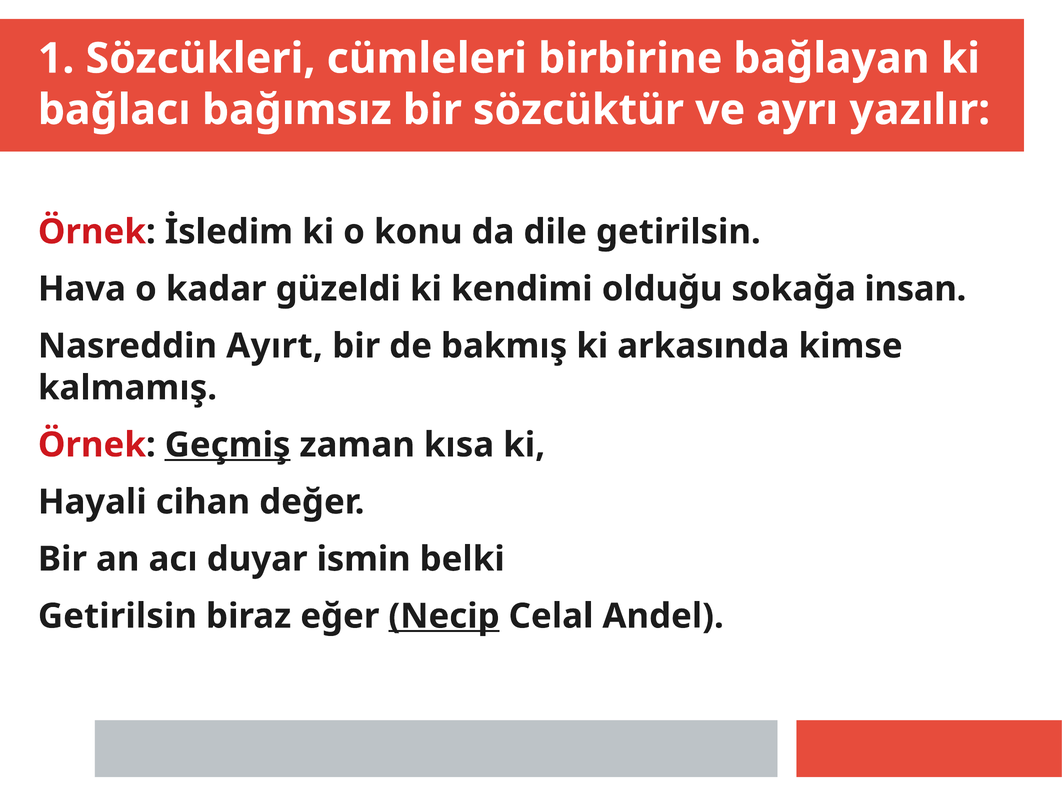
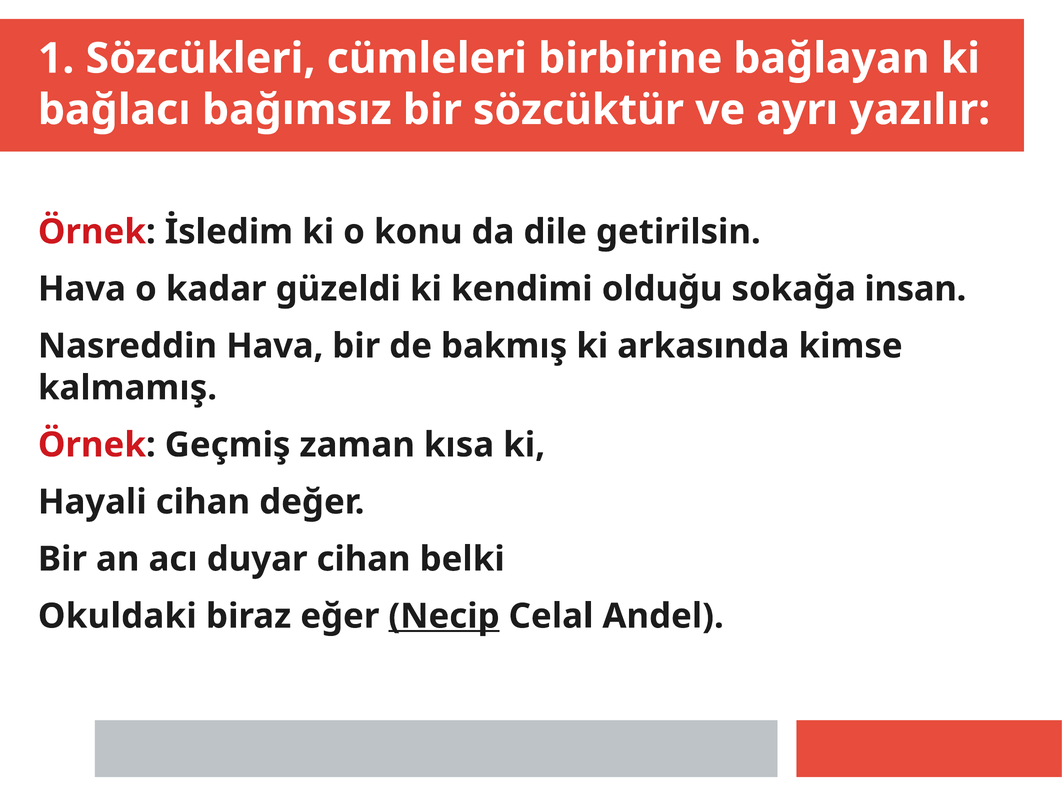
Nasreddin Ayırt: Ayırt -> Hava
Geçmiş underline: present -> none
duyar ismin: ismin -> cihan
Getirilsin at (117, 617): Getirilsin -> Okuldaki
